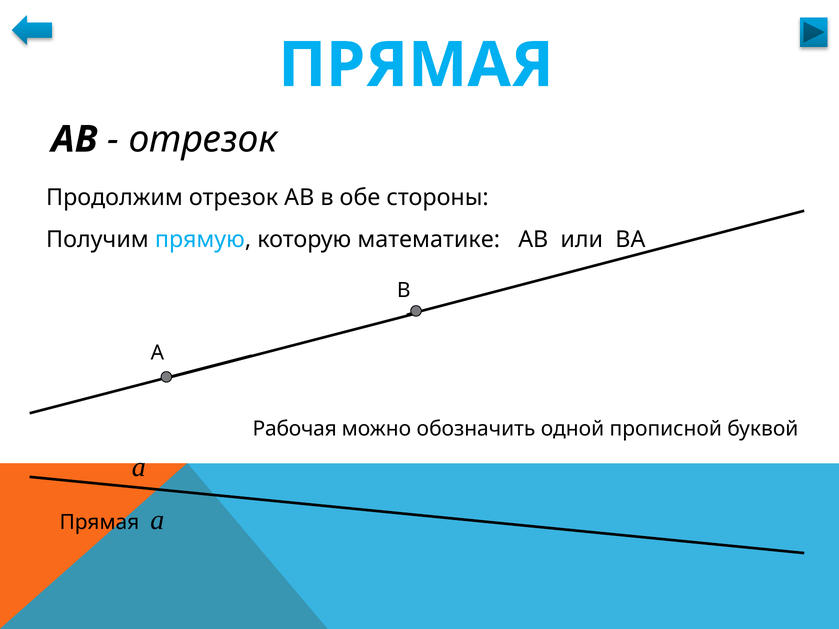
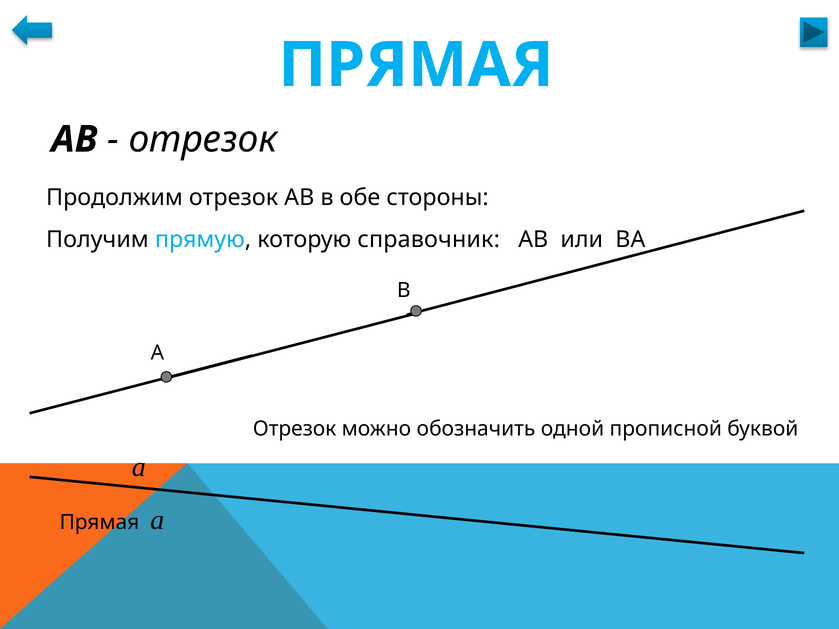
математике: математике -> справочник
Рабочая at (295, 429): Рабочая -> Отрезок
